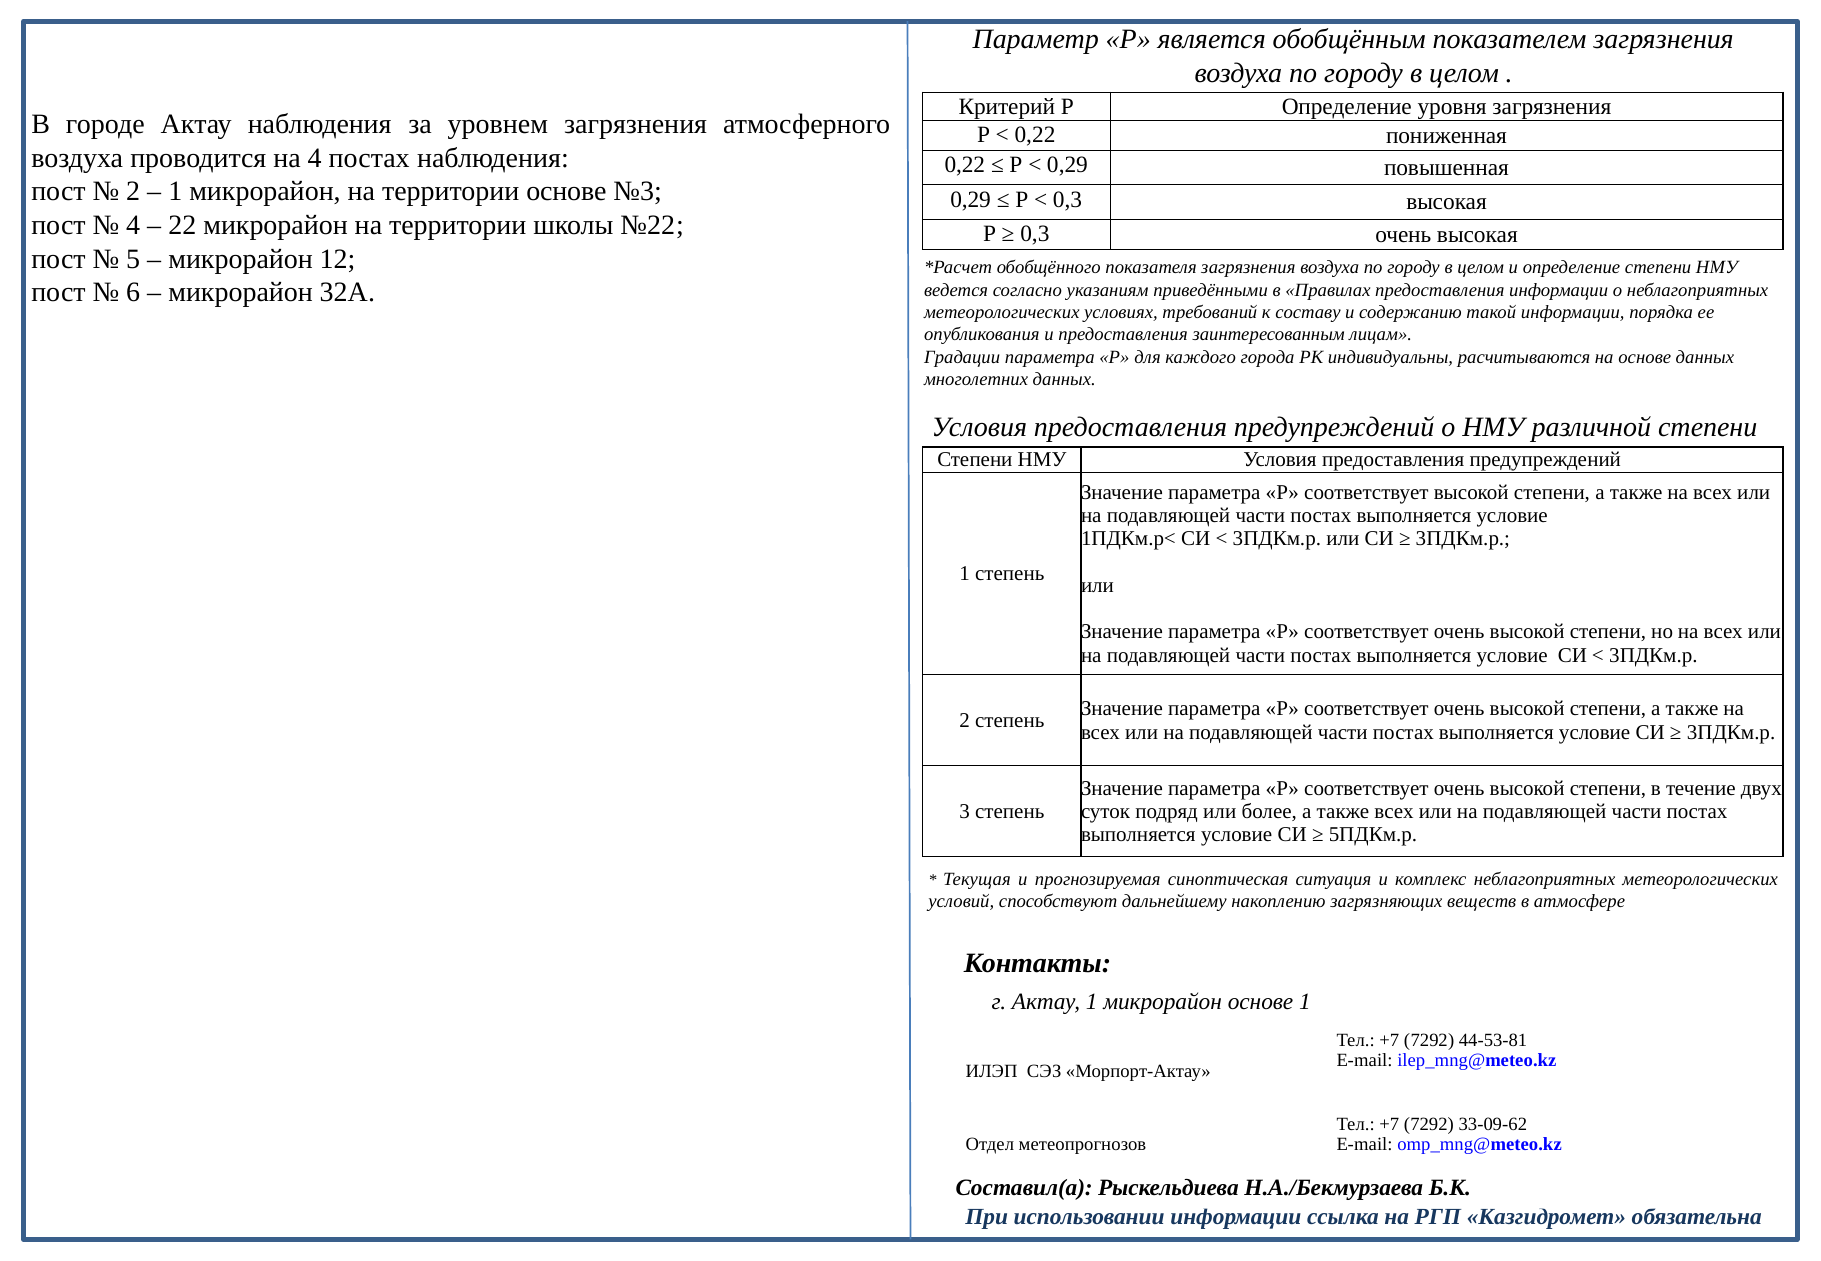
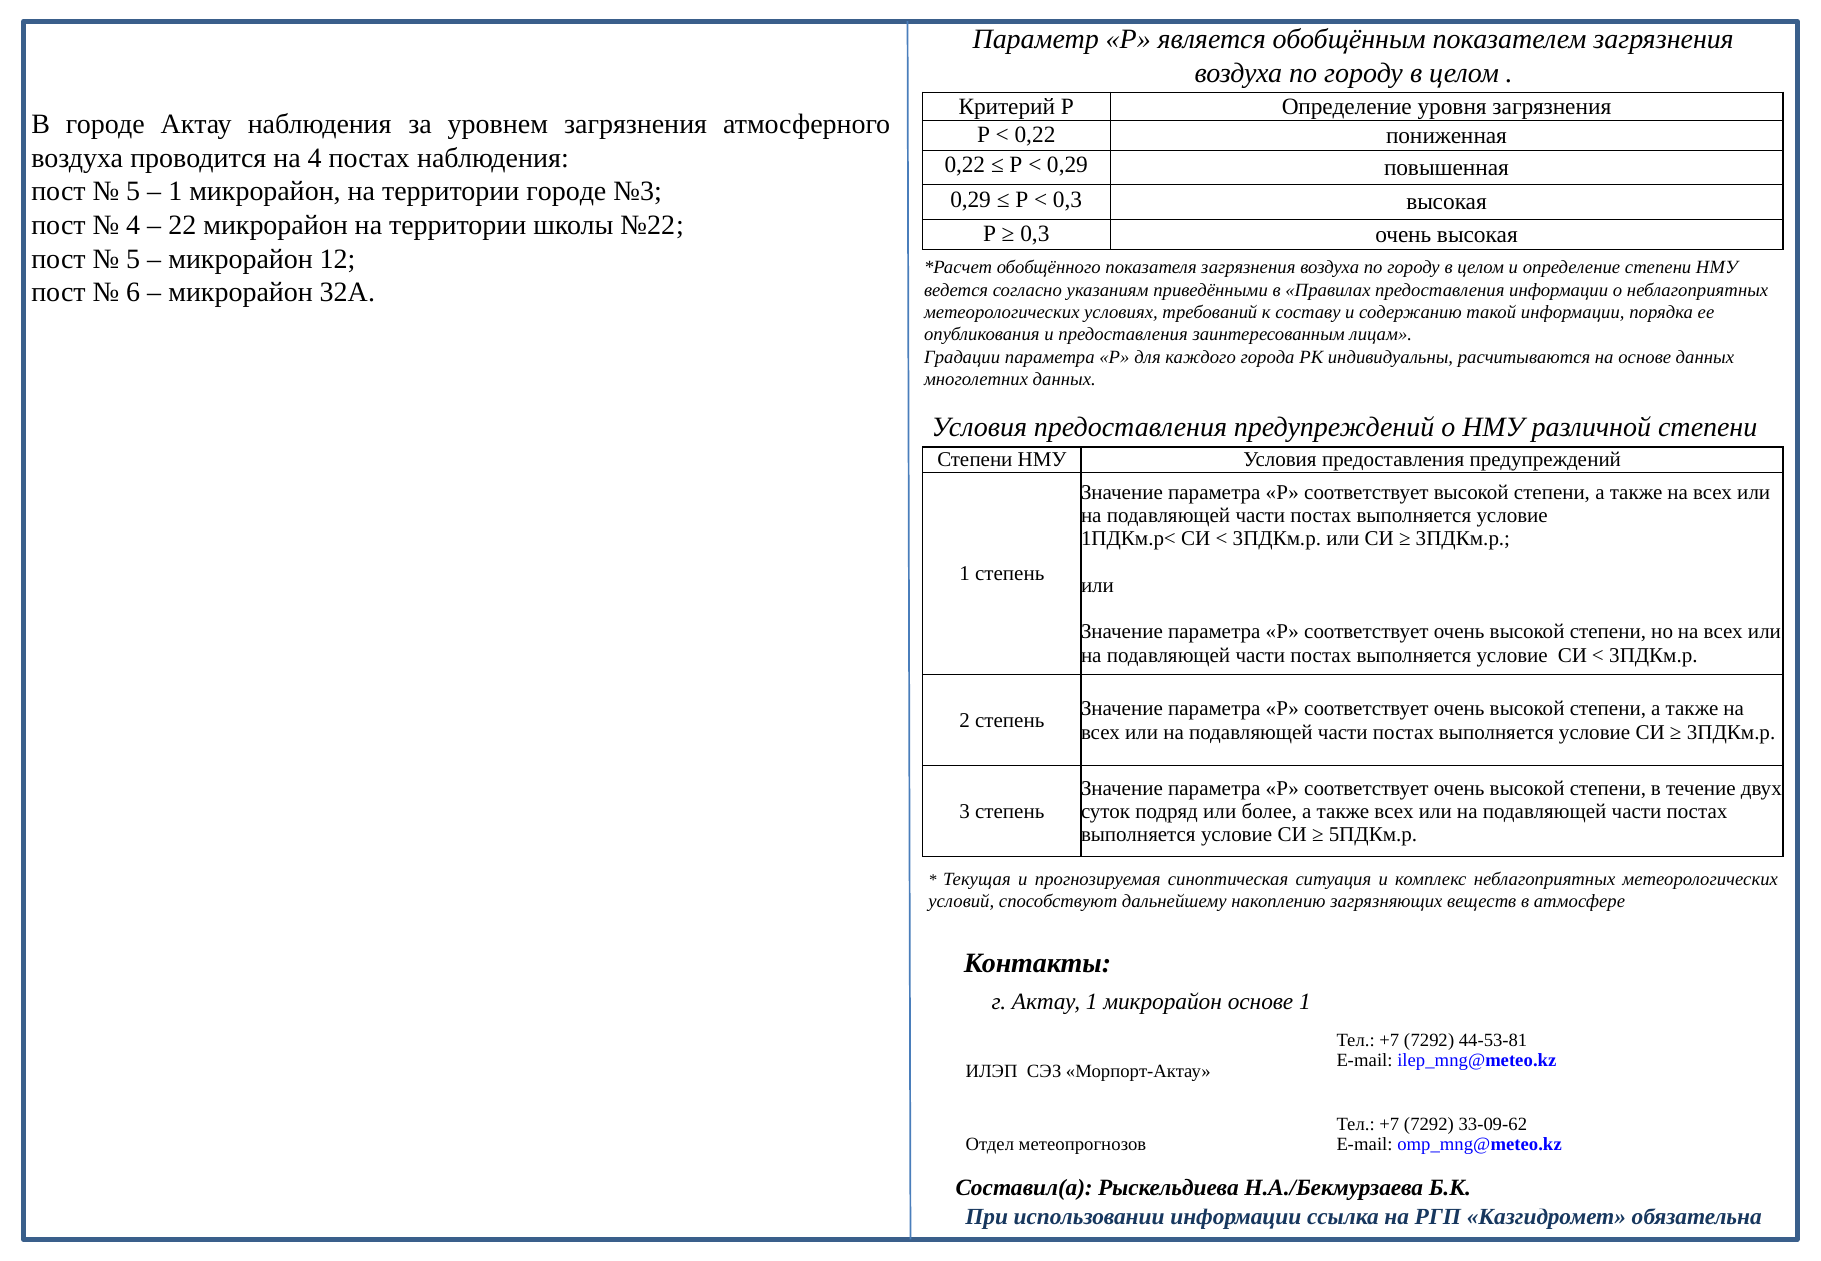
2 at (133, 192): 2 -> 5
территории основе: основе -> городе
